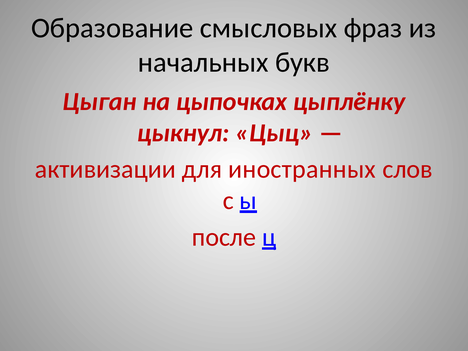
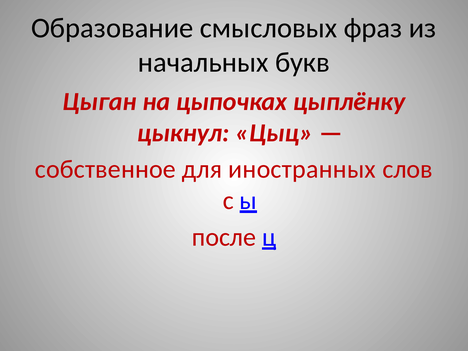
активизации: активизации -> собственное
